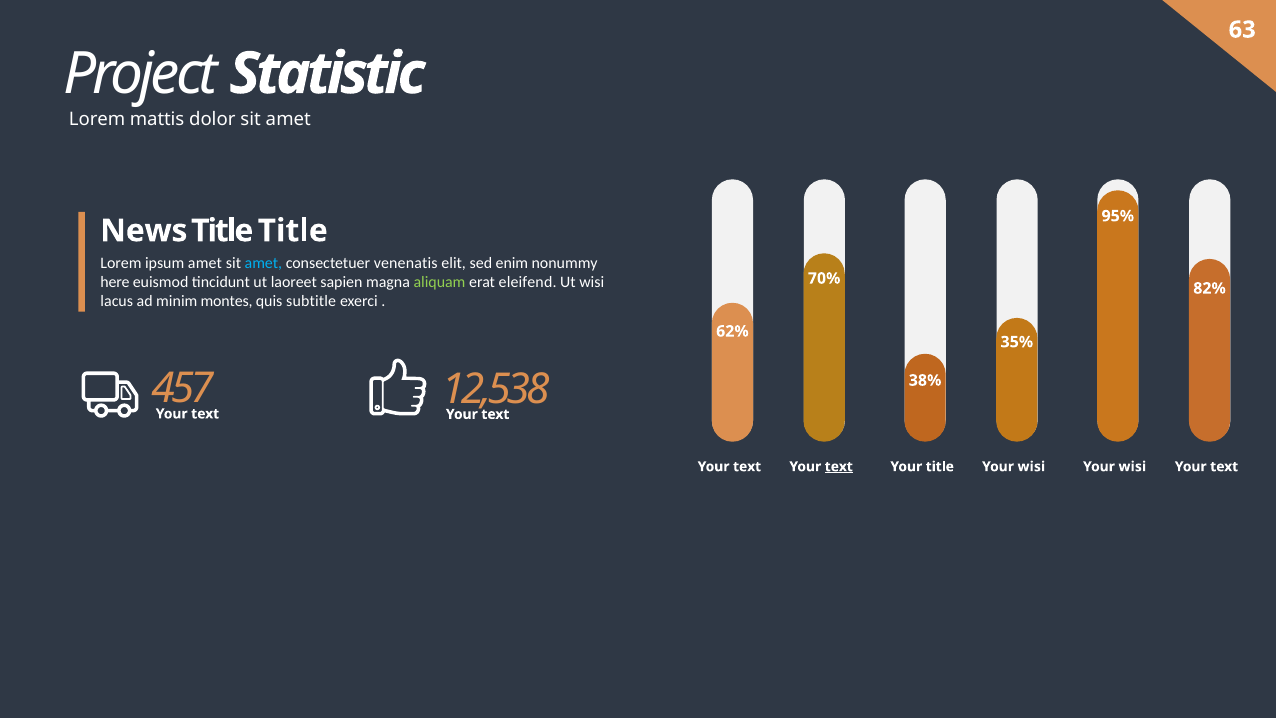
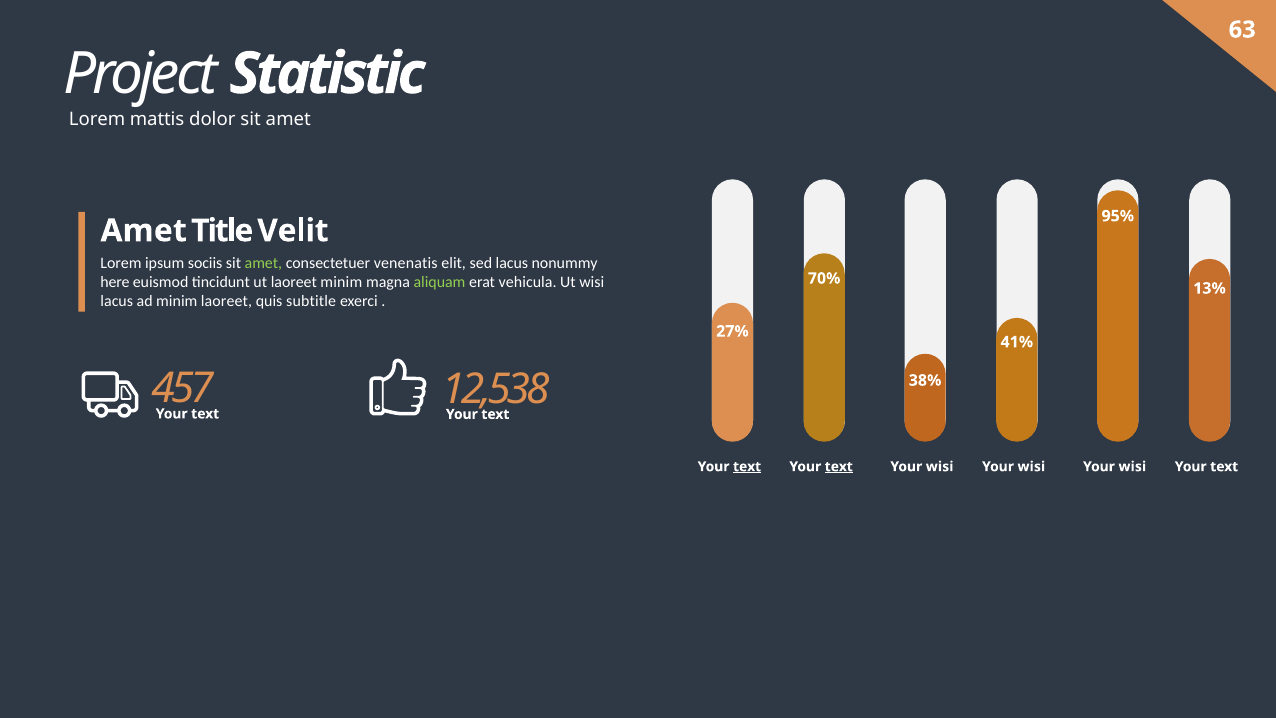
News at (144, 231): News -> Amet
Title Title: Title -> Velit
ipsum amet: amet -> sociis
amet at (263, 263) colour: light blue -> light green
sed enim: enim -> lacus
laoreet sapien: sapien -> minim
eleifend: eleifend -> vehicula
82%: 82% -> 13%
minim montes: montes -> laoreet
62%: 62% -> 27%
35%: 35% -> 41%
text at (747, 466) underline: none -> present
title at (940, 466): title -> wisi
